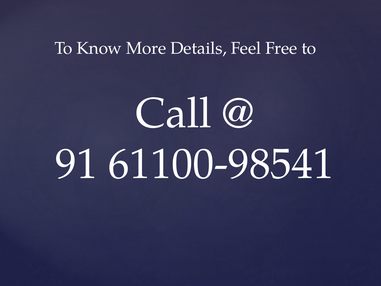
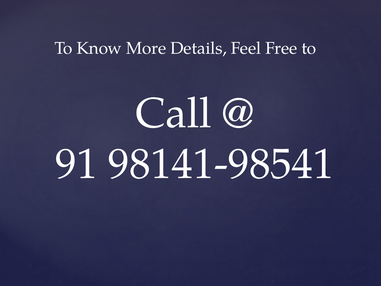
61100-98541: 61100-98541 -> 98141-98541
